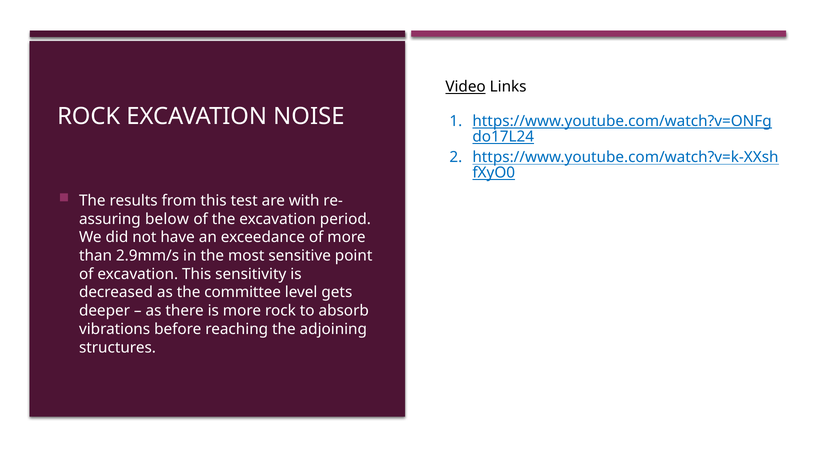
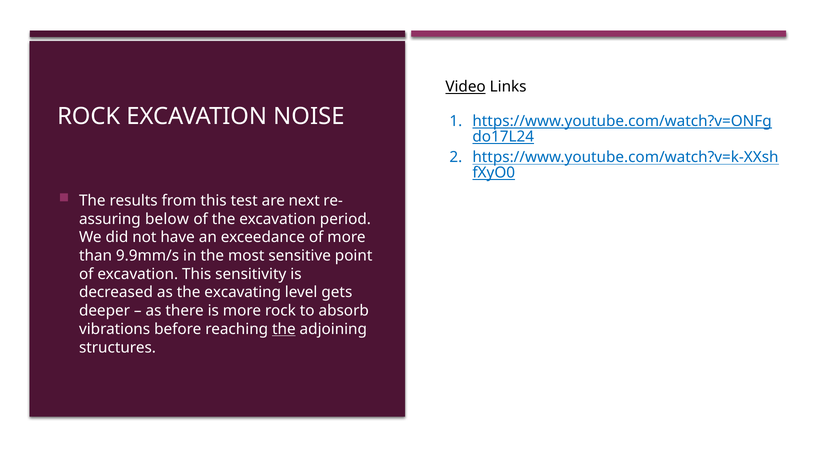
with: with -> next
2.9mm/s: 2.9mm/s -> 9.9mm/s
committee: committee -> excavating
the at (284, 329) underline: none -> present
